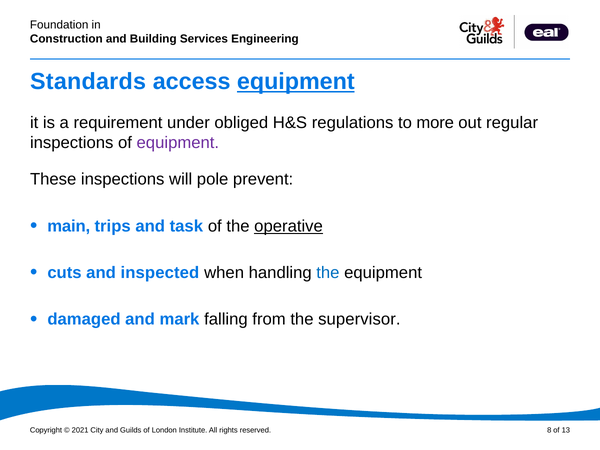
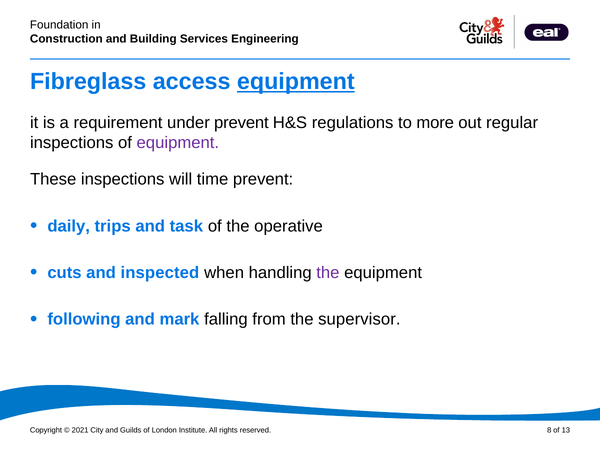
Standards: Standards -> Fibreglass
under obliged: obliged -> prevent
pole: pole -> time
main: main -> daily
operative underline: present -> none
the at (328, 273) colour: blue -> purple
damaged: damaged -> following
